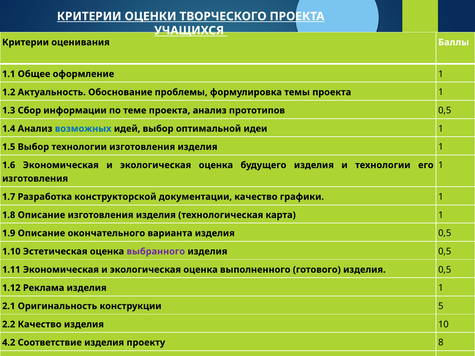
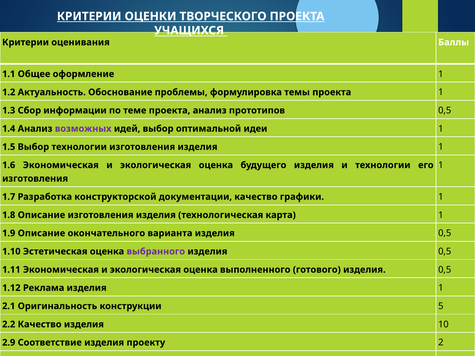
возможных colour: blue -> purple
4.2: 4.2 -> 2.9
проекту 8: 8 -> 2
